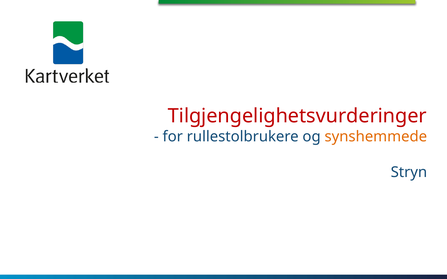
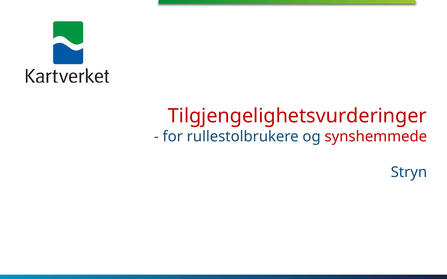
synshemmede colour: orange -> red
